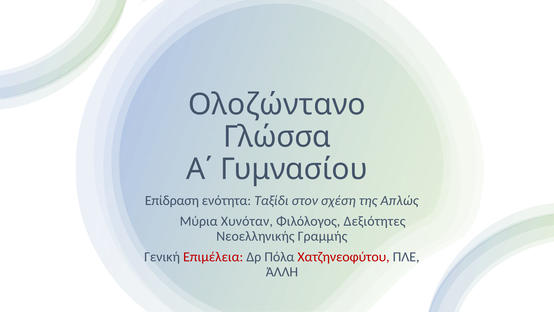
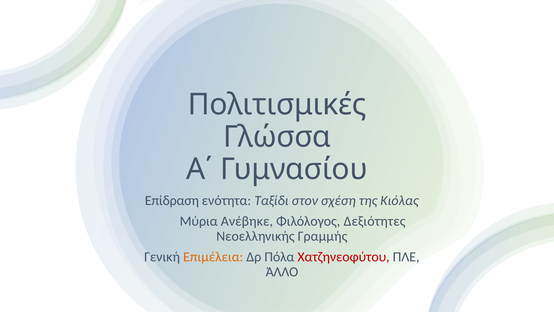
Ολοζώντανο: Ολοζώντανο -> Πολιτισμικές
Απλώς: Απλώς -> Κιόλας
Χυνόταν: Χυνόταν -> Ανέβηκε
Επιμέλεια colour: red -> orange
ΆΛΛΗ: ΆΛΛΗ -> ΆΛΛΟ
